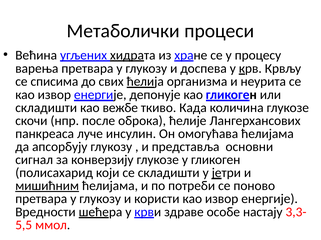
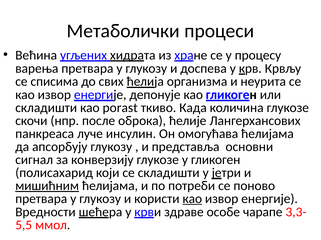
вежбе: вежбе -> porast
као at (192, 199) underline: none -> present
настају: настају -> чарапе
